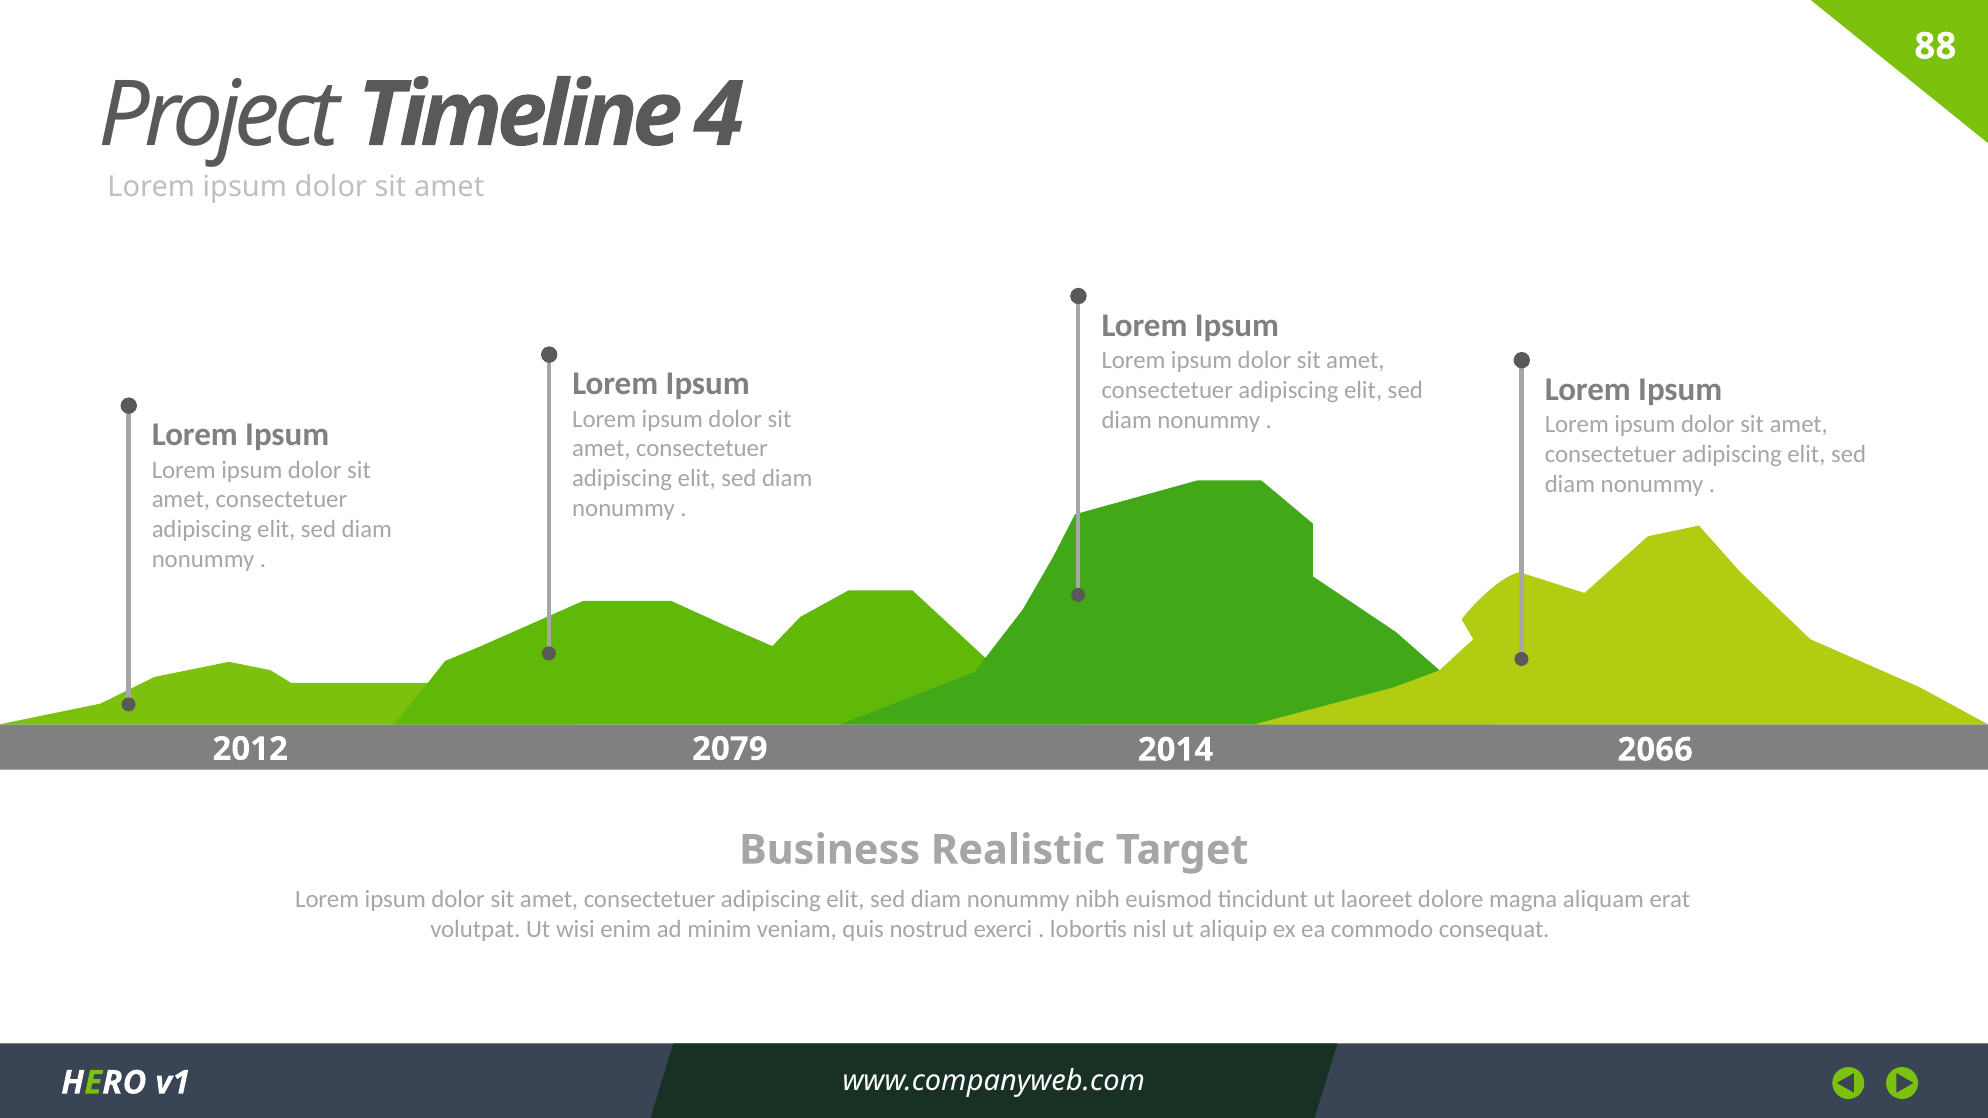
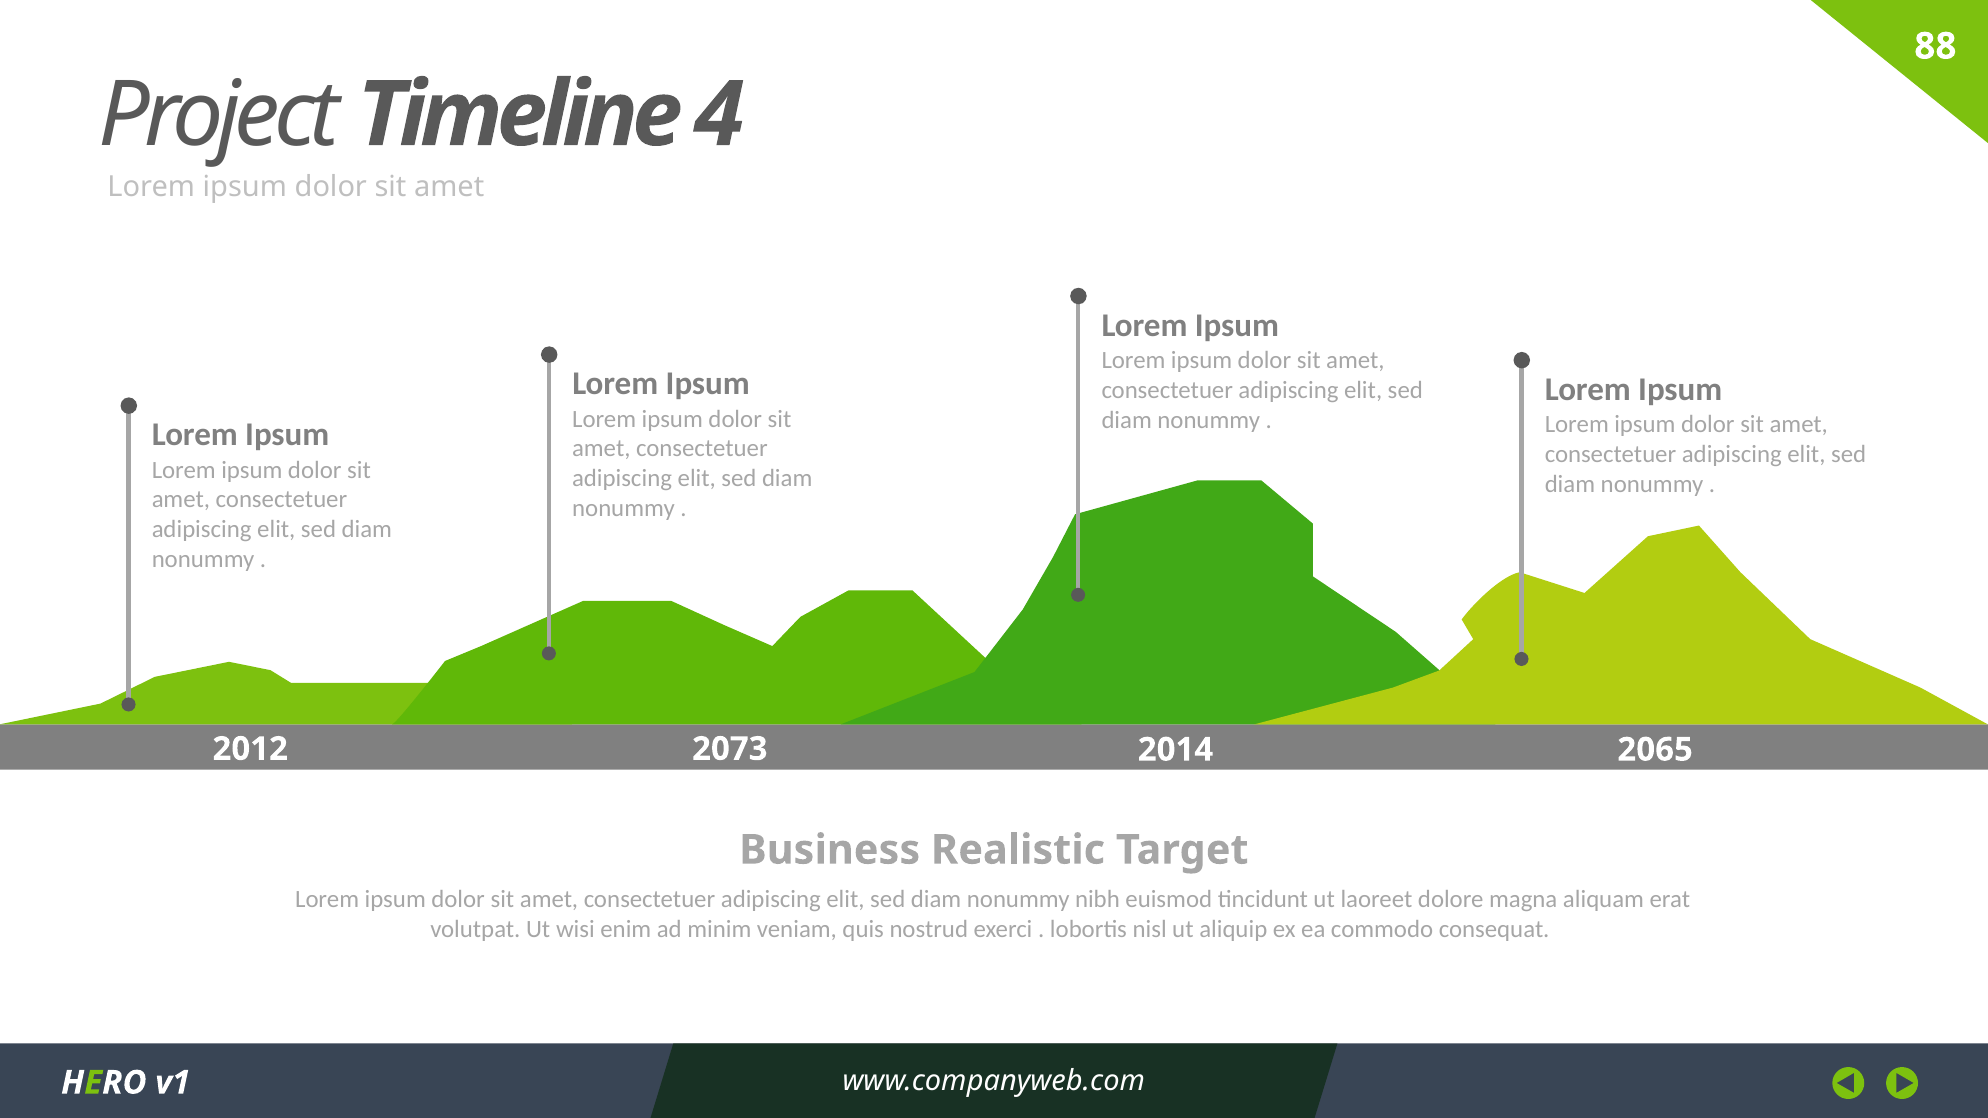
2079: 2079 -> 2073
2066: 2066 -> 2065
